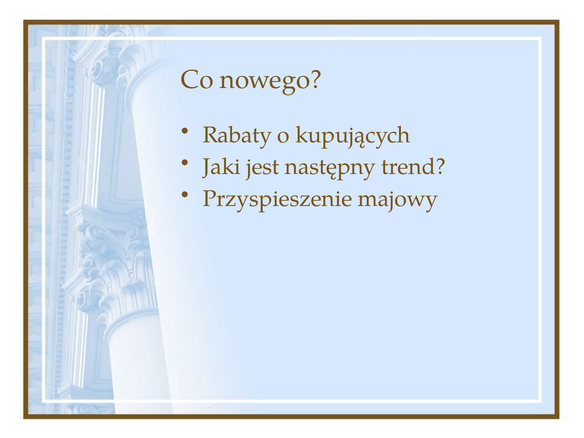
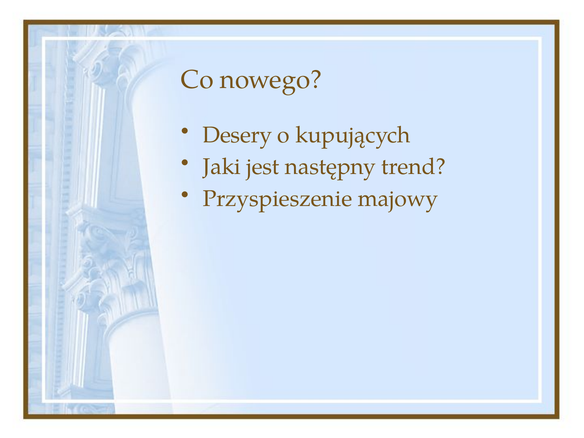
Rabaty: Rabaty -> Desery
